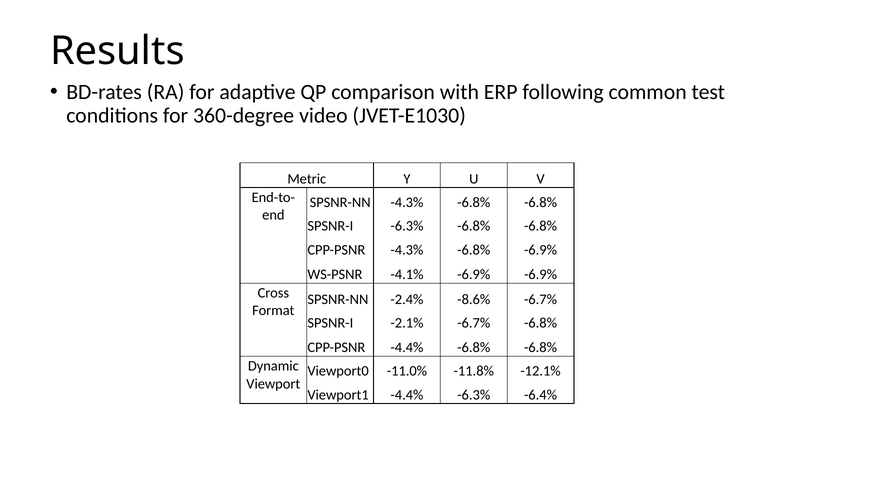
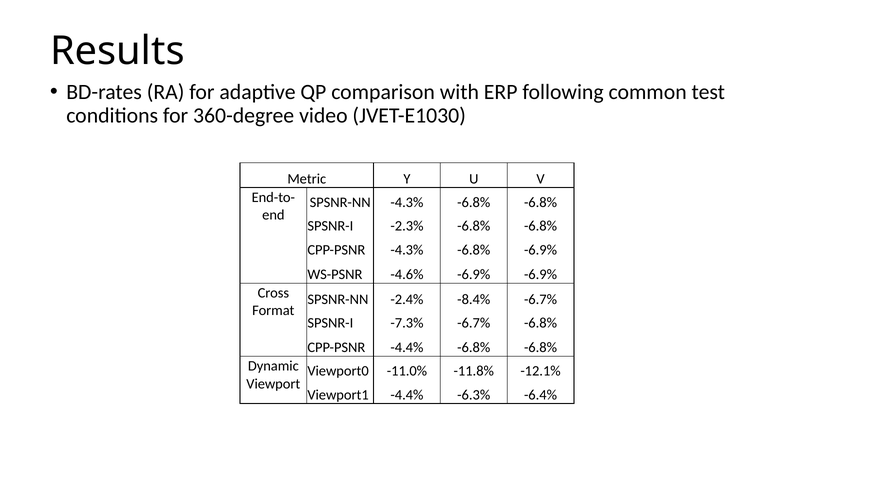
SPSNR-I -6.3%: -6.3% -> -2.3%
-4.1%: -4.1% -> -4.6%
-8.6%: -8.6% -> -8.4%
-2.1%: -2.1% -> -7.3%
